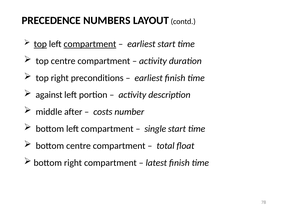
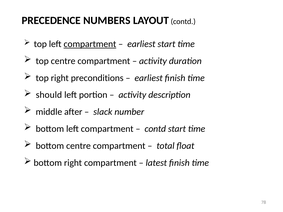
top at (40, 44) underline: present -> none
against: against -> should
costs: costs -> slack
single at (155, 129): single -> contd
